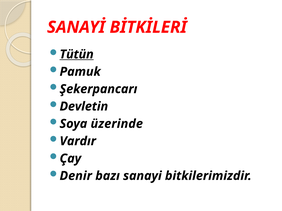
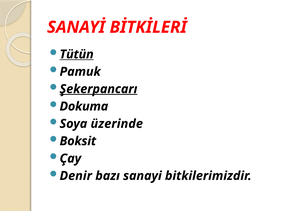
Şekerpancarı underline: none -> present
Devletin: Devletin -> Dokuma
Vardır: Vardır -> Boksit
